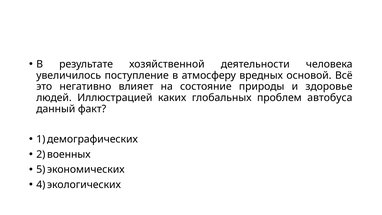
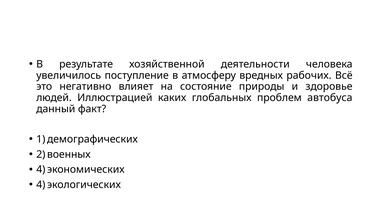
основой: основой -> рабочих
5 at (41, 169): 5 -> 4
